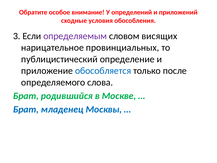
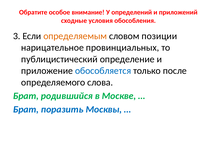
определяемым colour: purple -> orange
висящих: висящих -> позиции
младенец: младенец -> поразить
